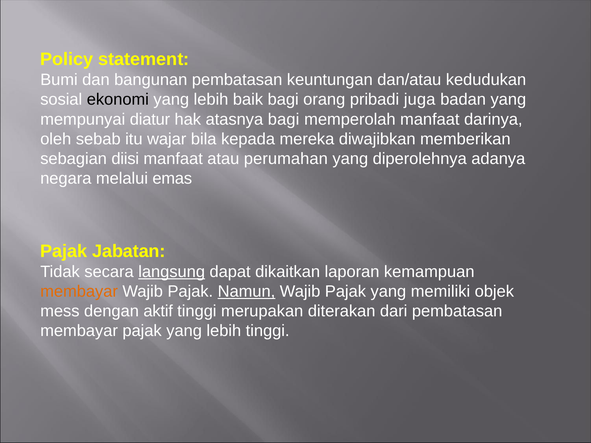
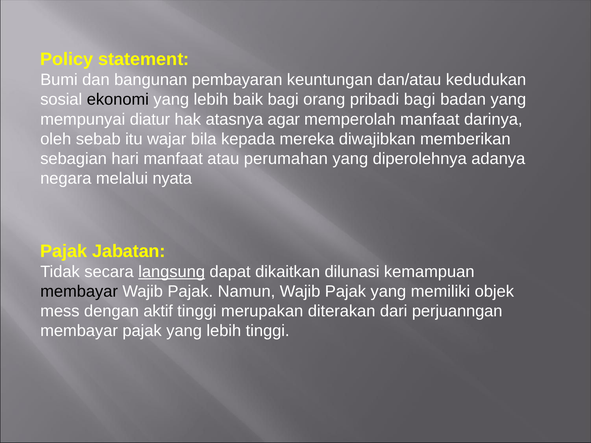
bangunan pembatasan: pembatasan -> pembayaran
pribadi juga: juga -> bagi
atasnya bagi: bagi -> agar
diisi: diisi -> hari
emas: emas -> nyata
laporan: laporan -> dilunasi
membayar at (79, 292) colour: orange -> black
Namun underline: present -> none
dari pembatasan: pembatasan -> perjuanngan
